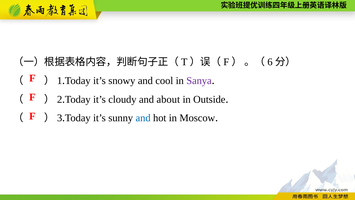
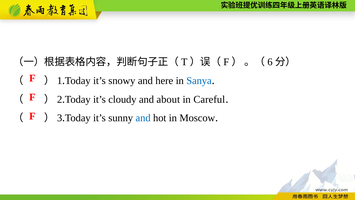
cool: cool -> here
Sanya colour: purple -> blue
Outside: Outside -> Careful
